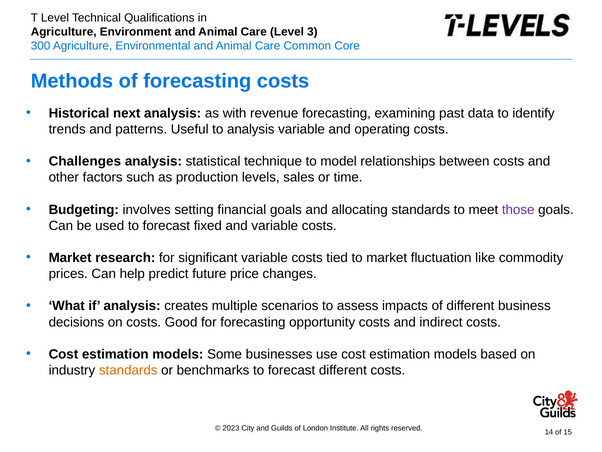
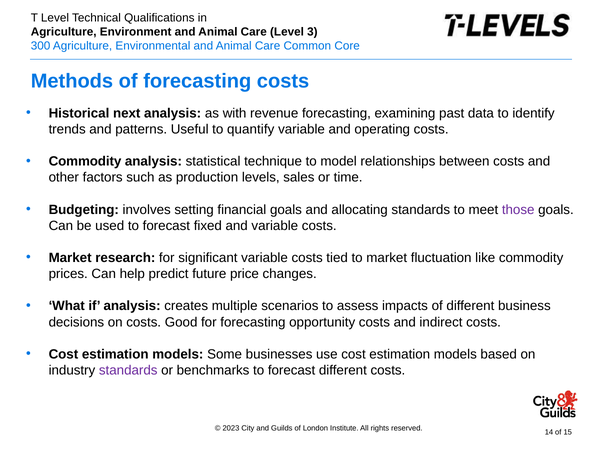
to analysis: analysis -> quantify
Challenges at (85, 161): Challenges -> Commodity
standards at (128, 370) colour: orange -> purple
